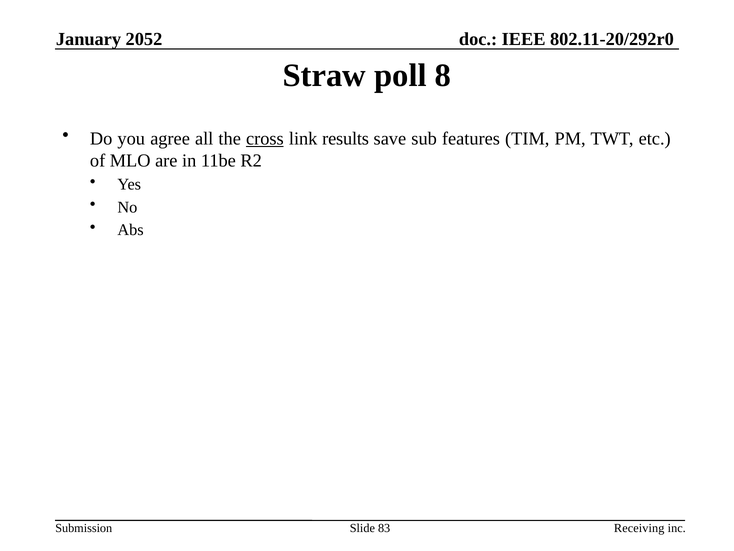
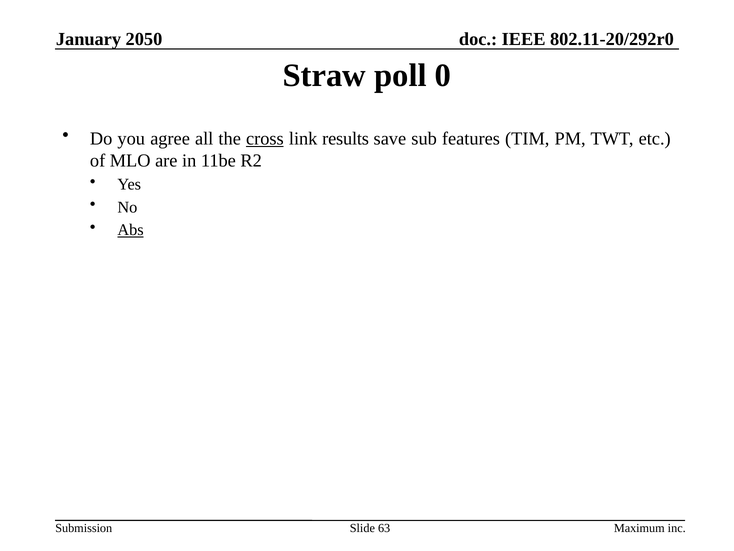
2052: 2052 -> 2050
8: 8 -> 0
Abs underline: none -> present
Receiving: Receiving -> Maximum
83: 83 -> 63
